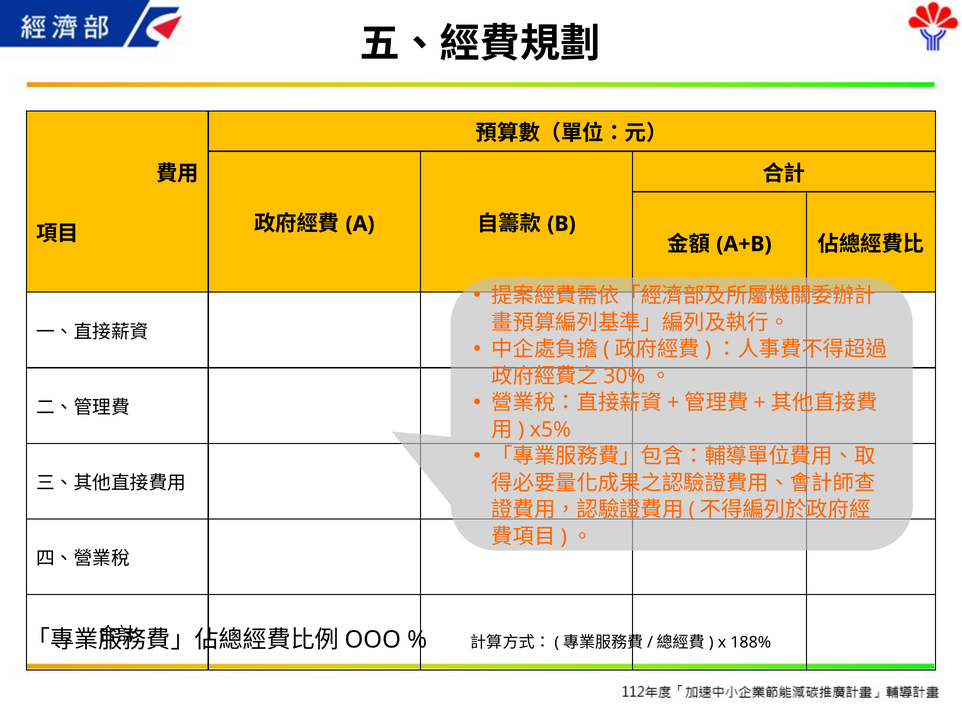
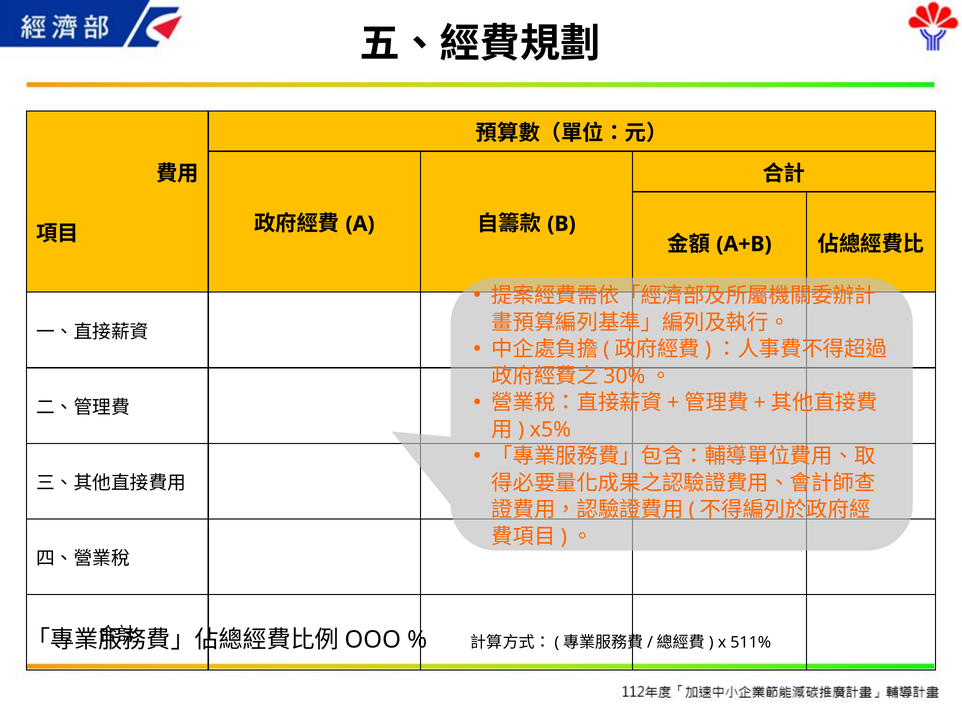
188%: 188% -> 511%
